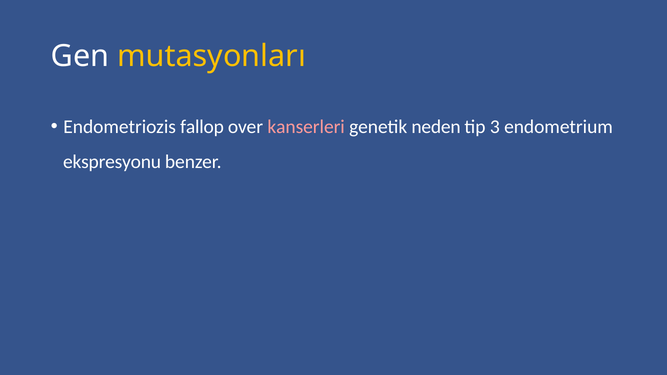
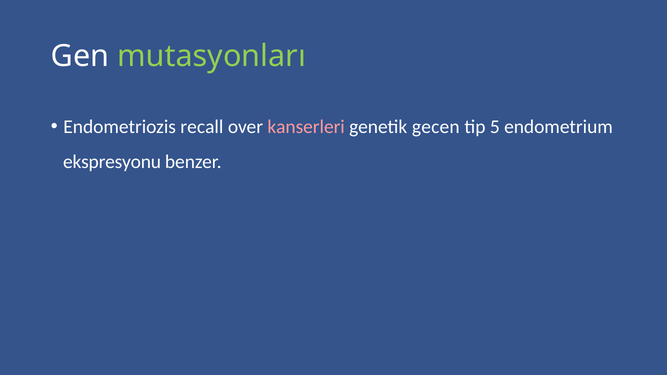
mutasyonları colour: yellow -> light green
fallop: fallop -> recall
neden: neden -> gecen
3: 3 -> 5
